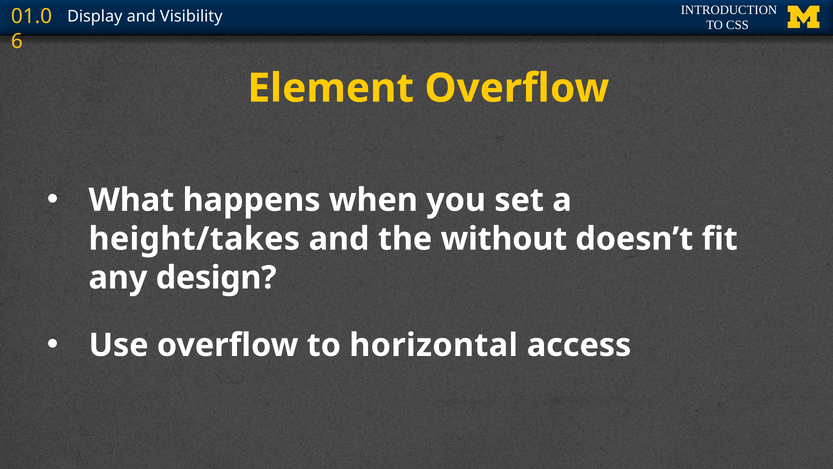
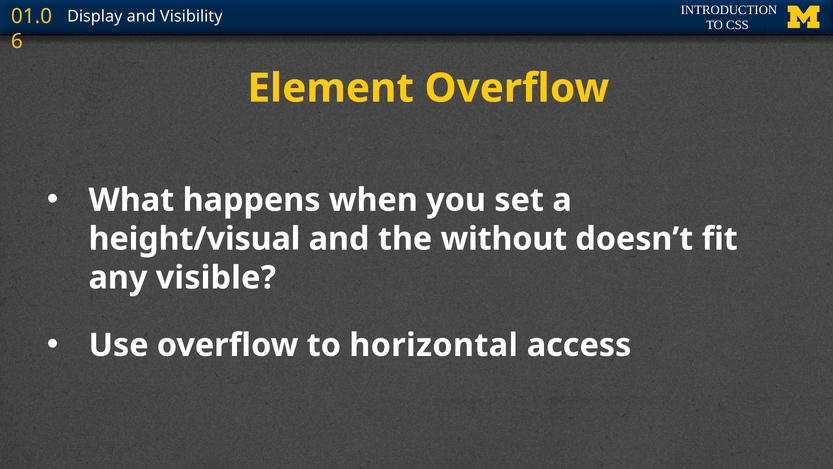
height/takes: height/takes -> height/visual
design: design -> visible
